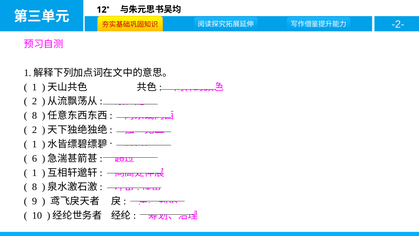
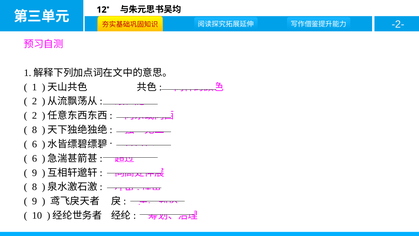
8 at (35, 116): 8 -> 2
2 at (35, 130): 2 -> 8
1 at (35, 144): 1 -> 6
1 at (35, 173): 1 -> 9
